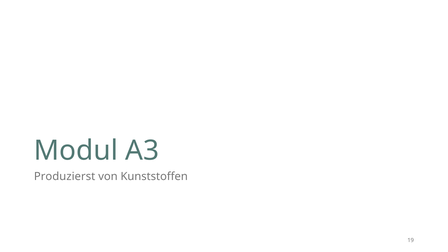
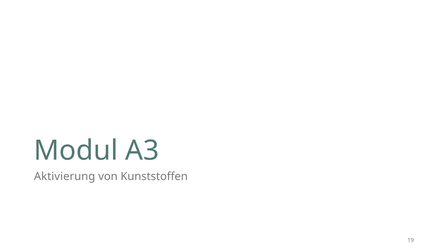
Produzierst: Produzierst -> Aktivierung
